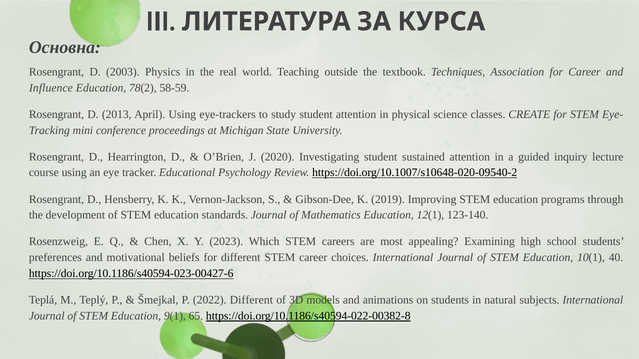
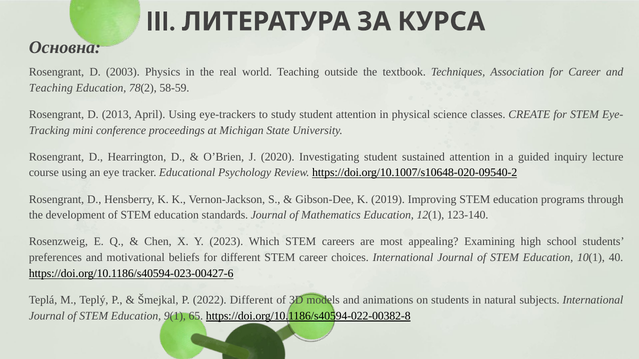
Influence at (51, 88): Influence -> Teaching
